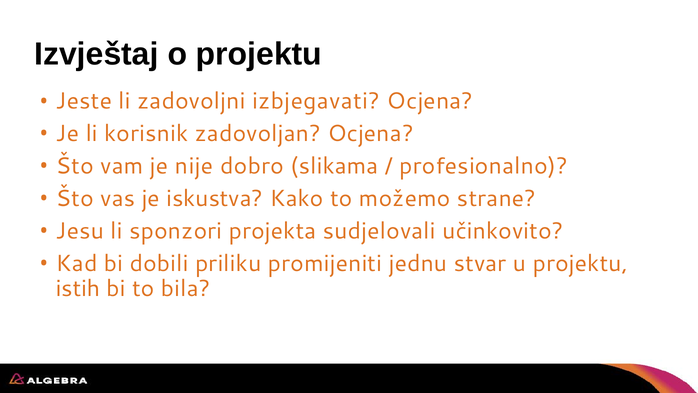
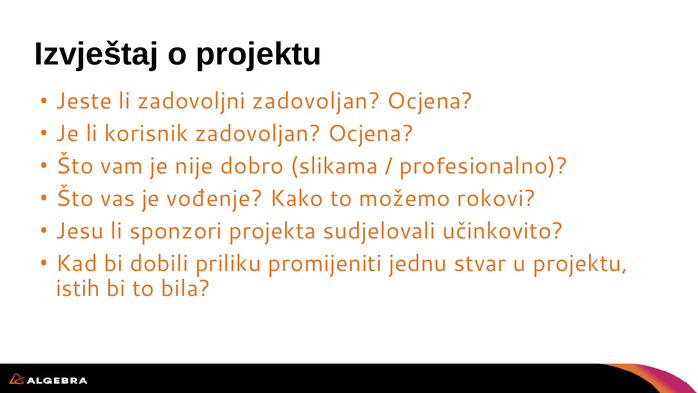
zadovoljni izbjegavati: izbjegavati -> zadovoljan
iskustva: iskustva -> vođenje
strane: strane -> rokovi
